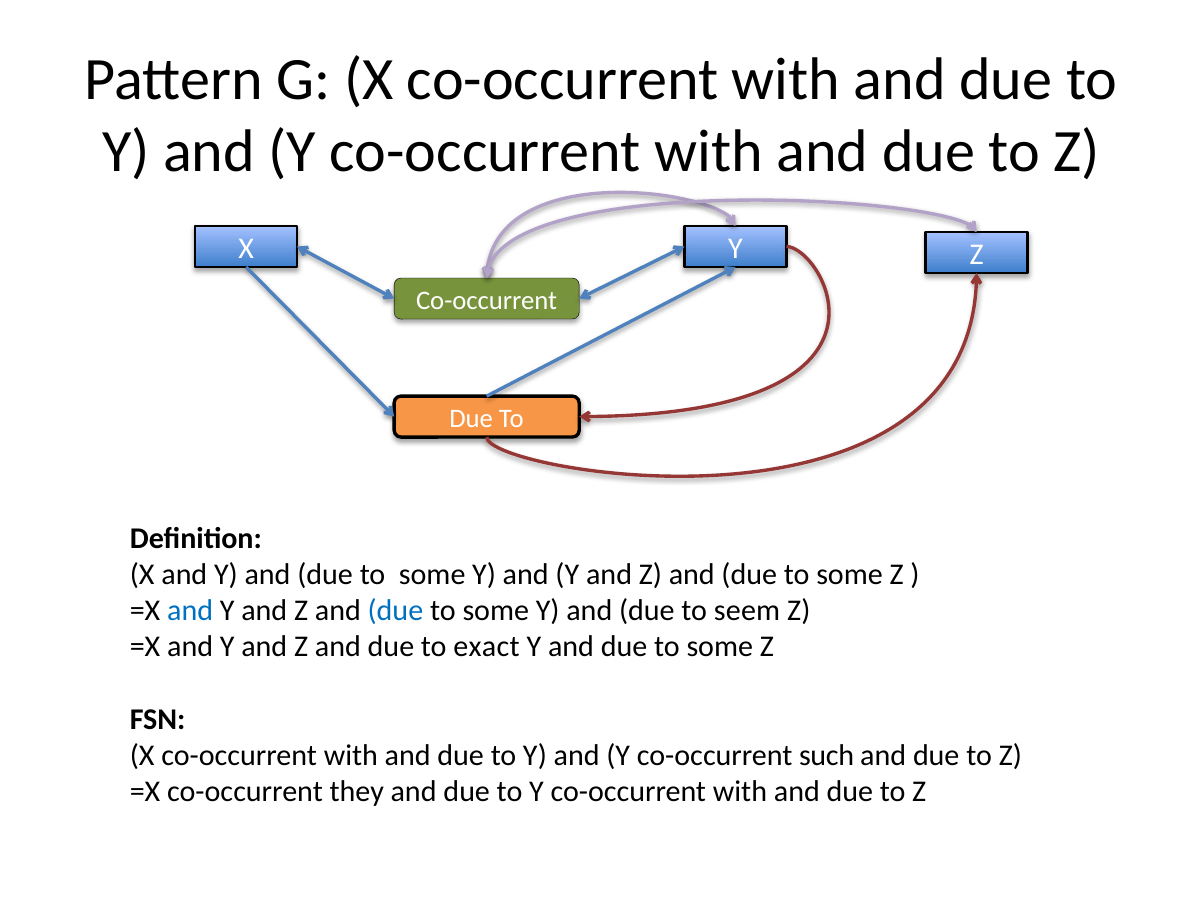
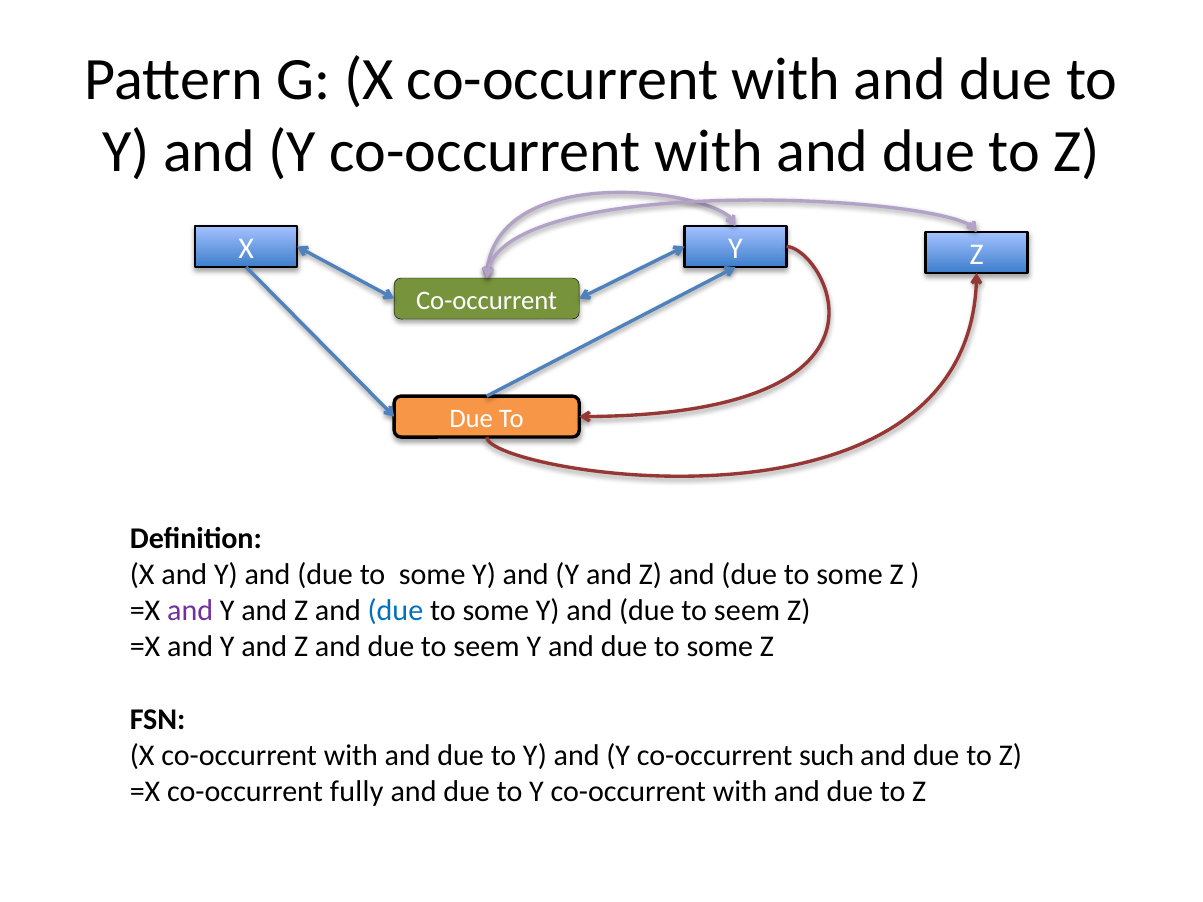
and at (190, 610) colour: blue -> purple
exact at (486, 647): exact -> seem
they: they -> fully
